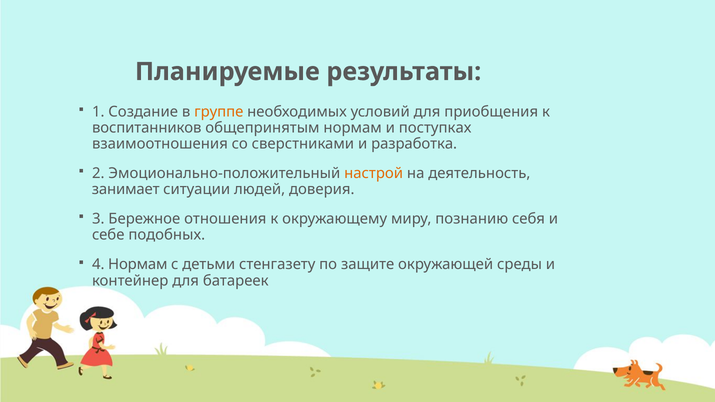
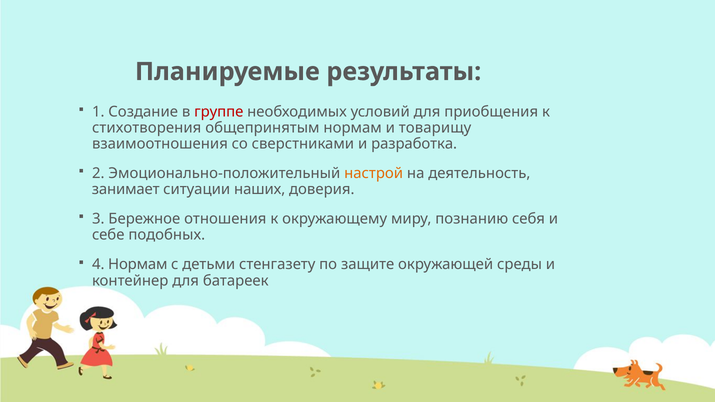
группе colour: orange -> red
воспитанников: воспитанников -> стихотворения
поступках: поступках -> товарищу
людей: людей -> наших
